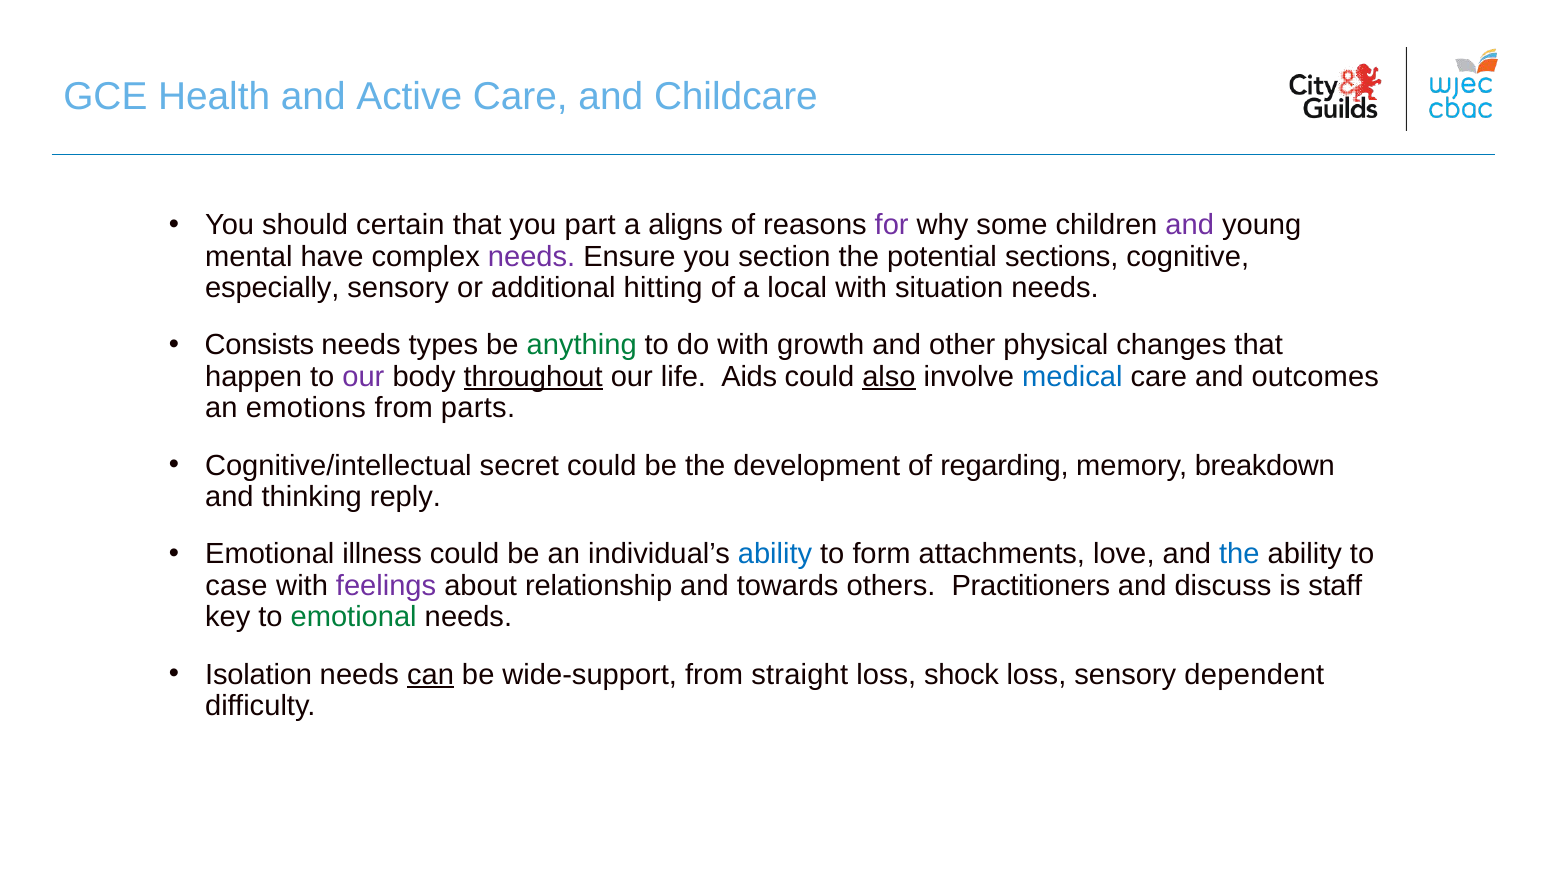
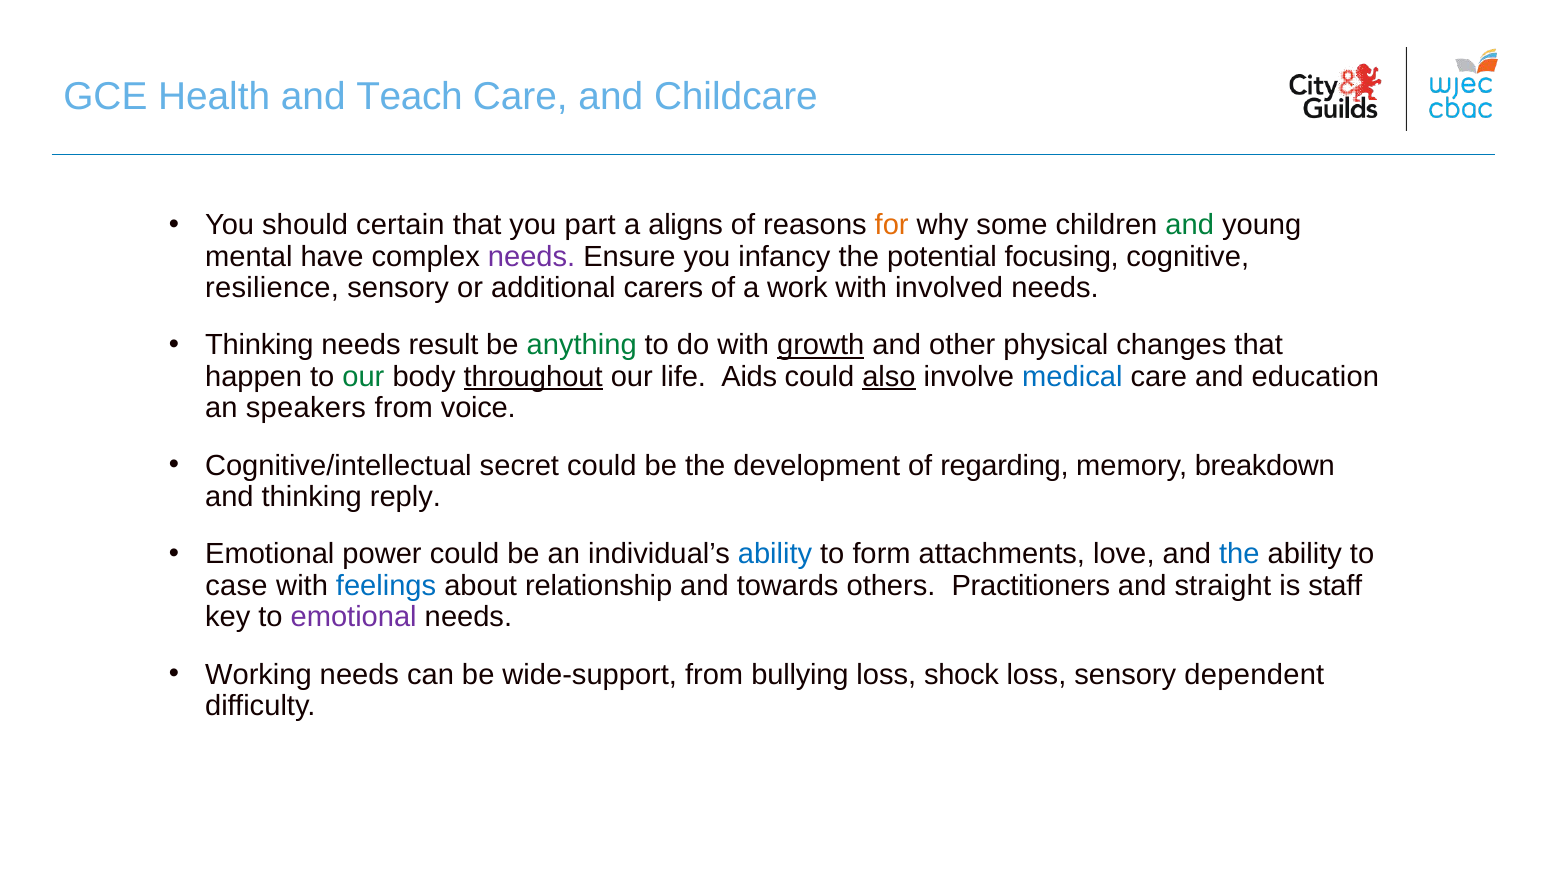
Active: Active -> Teach
for colour: purple -> orange
and at (1190, 225) colour: purple -> green
section: section -> infancy
sections: sections -> focusing
especially: especially -> resilience
hitting: hitting -> carers
local: local -> work
situation: situation -> involved
Consists at (259, 345): Consists -> Thinking
types: types -> result
growth underline: none -> present
our at (363, 377) colour: purple -> green
outcomes: outcomes -> education
emotions: emotions -> speakers
parts: parts -> voice
illness: illness -> power
feelings colour: purple -> blue
discuss: discuss -> straight
emotional at (354, 617) colour: green -> purple
Isolation: Isolation -> Working
can underline: present -> none
straight: straight -> bullying
